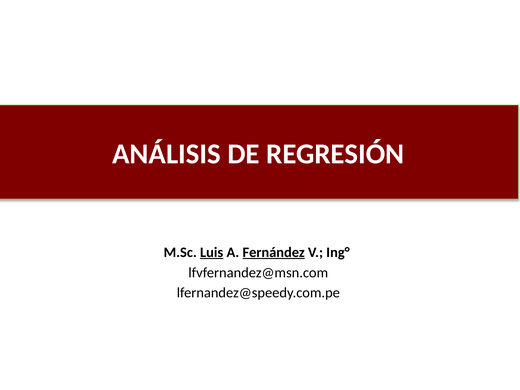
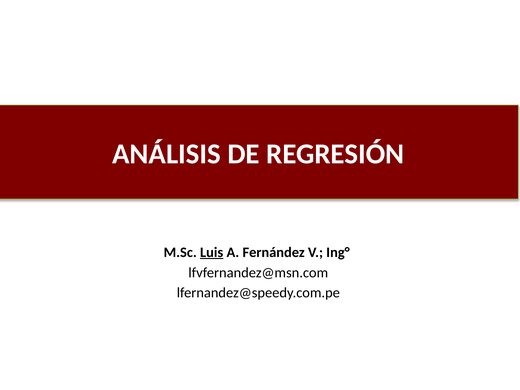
Fernández underline: present -> none
